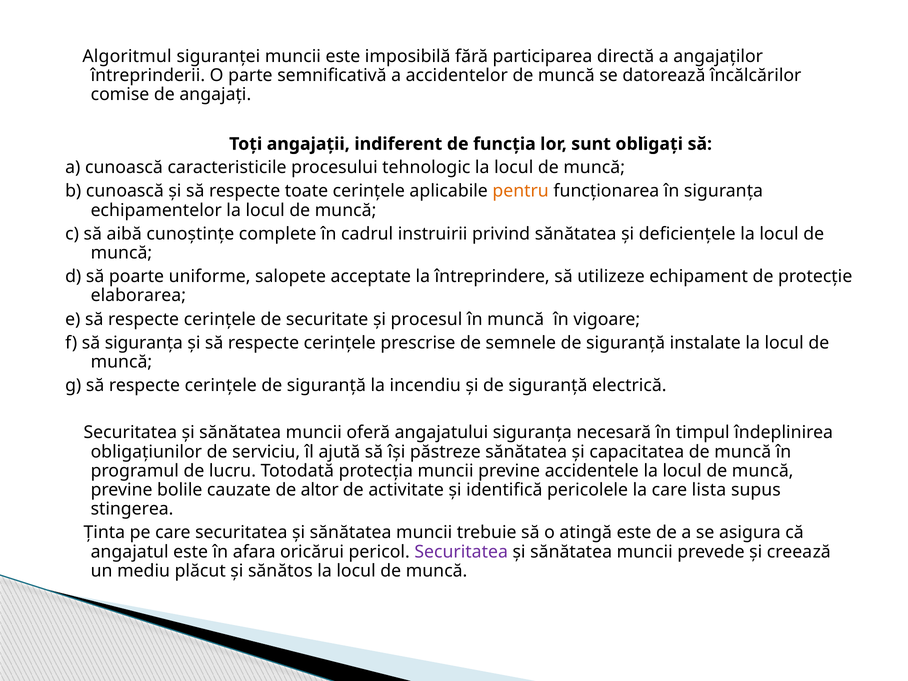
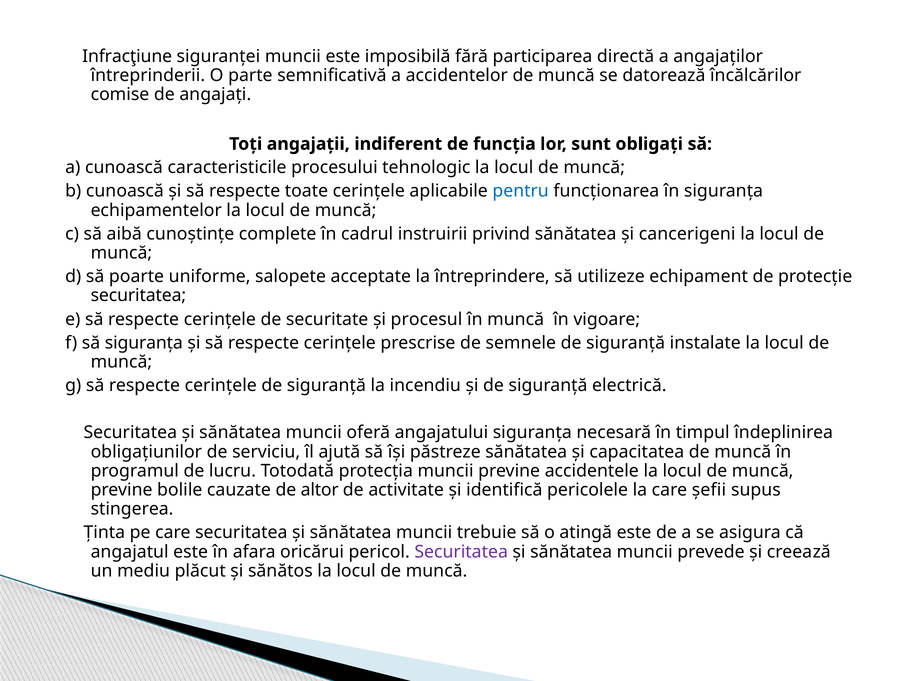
Algoritmul: Algoritmul -> Infracţiune
pentru colour: orange -> blue
deficiențele: deficiențele -> cancerigeni
elaborarea at (138, 296): elaborarea -> securitatea
lista: lista -> șefii
